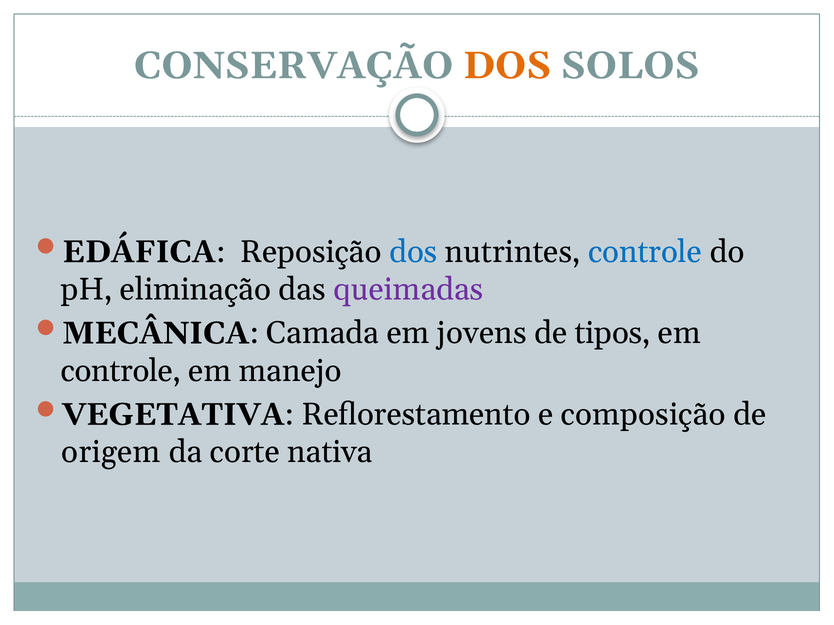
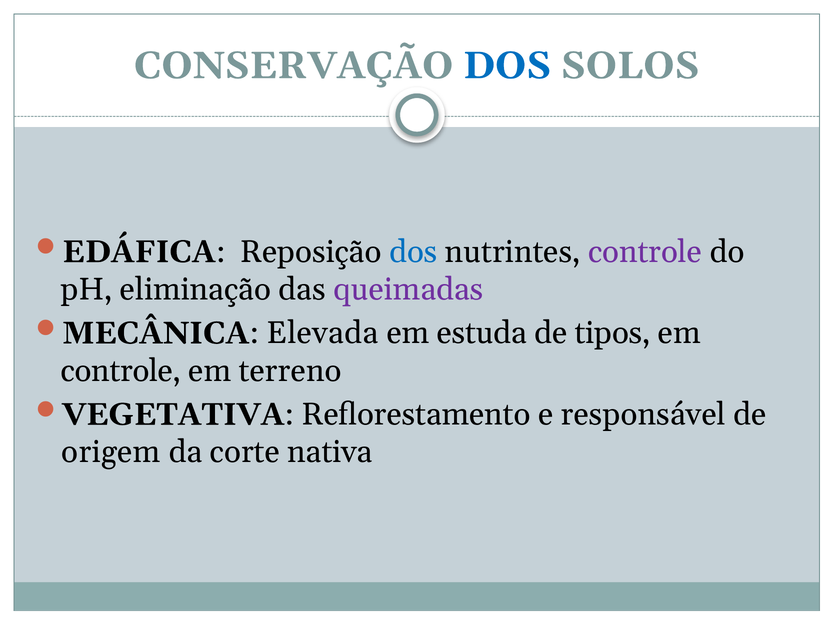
DOS at (507, 66) colour: orange -> blue
controle at (645, 252) colour: blue -> purple
Camada: Camada -> Elevada
jovens: jovens -> estuda
manejo: manejo -> terreno
composição: composição -> responsável
